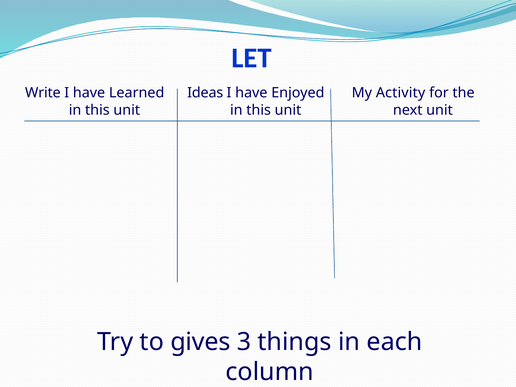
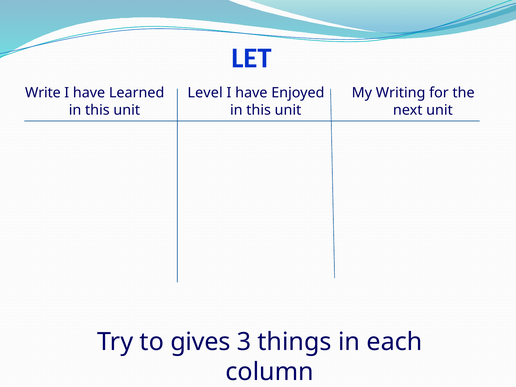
Ideas: Ideas -> Level
Activity: Activity -> Writing
